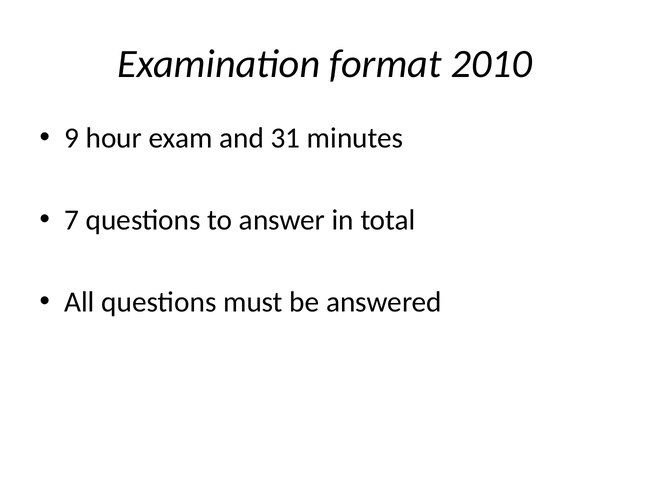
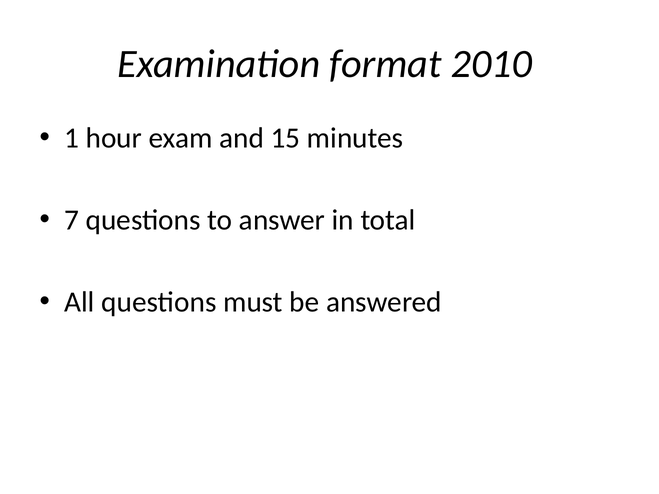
9: 9 -> 1
31: 31 -> 15
